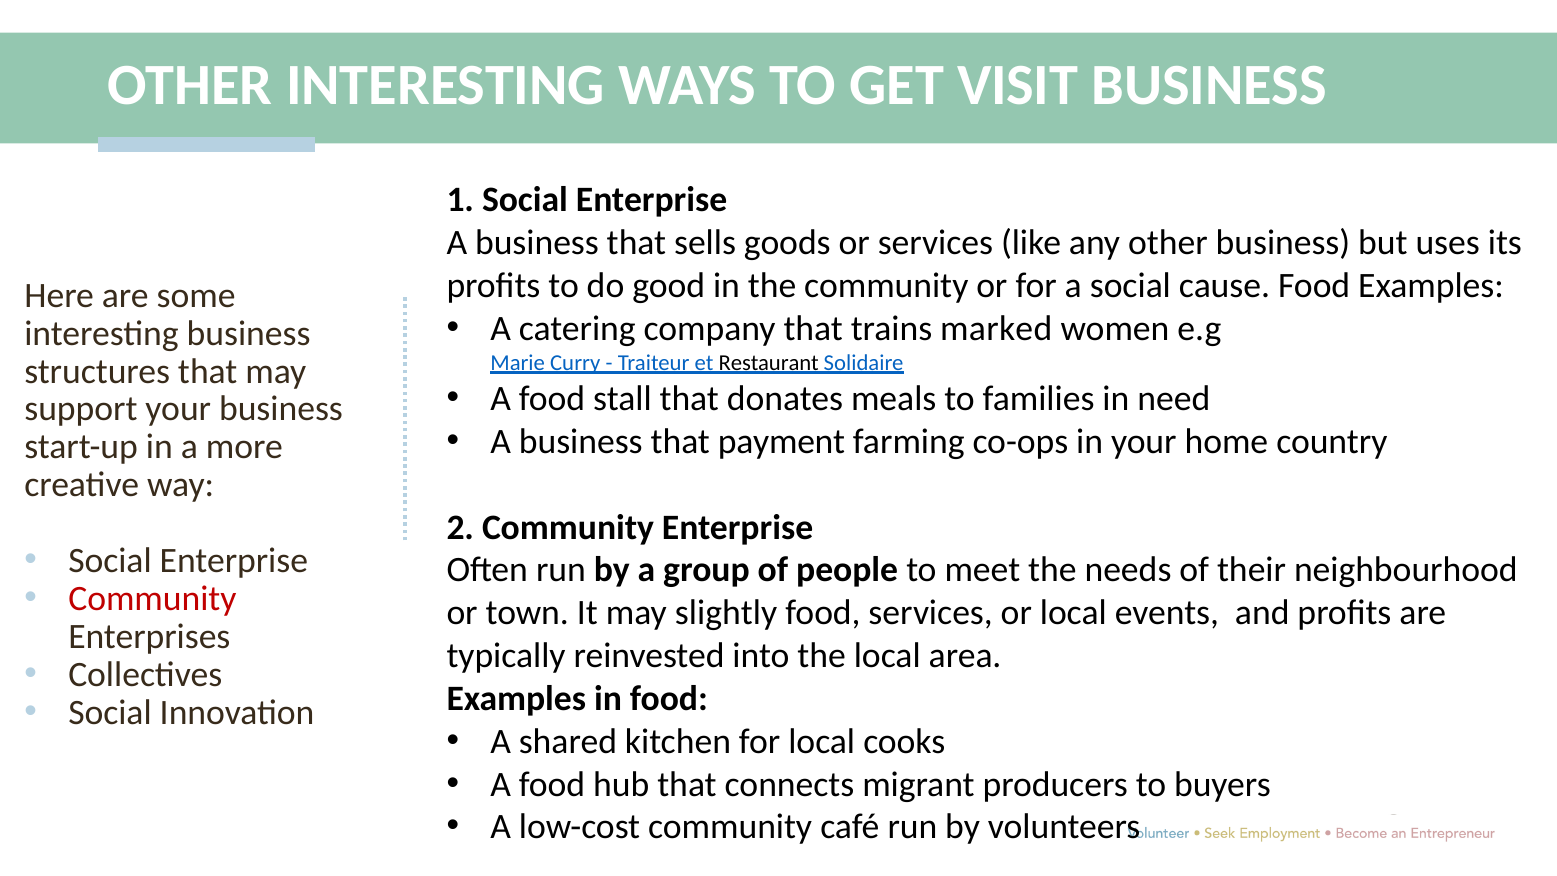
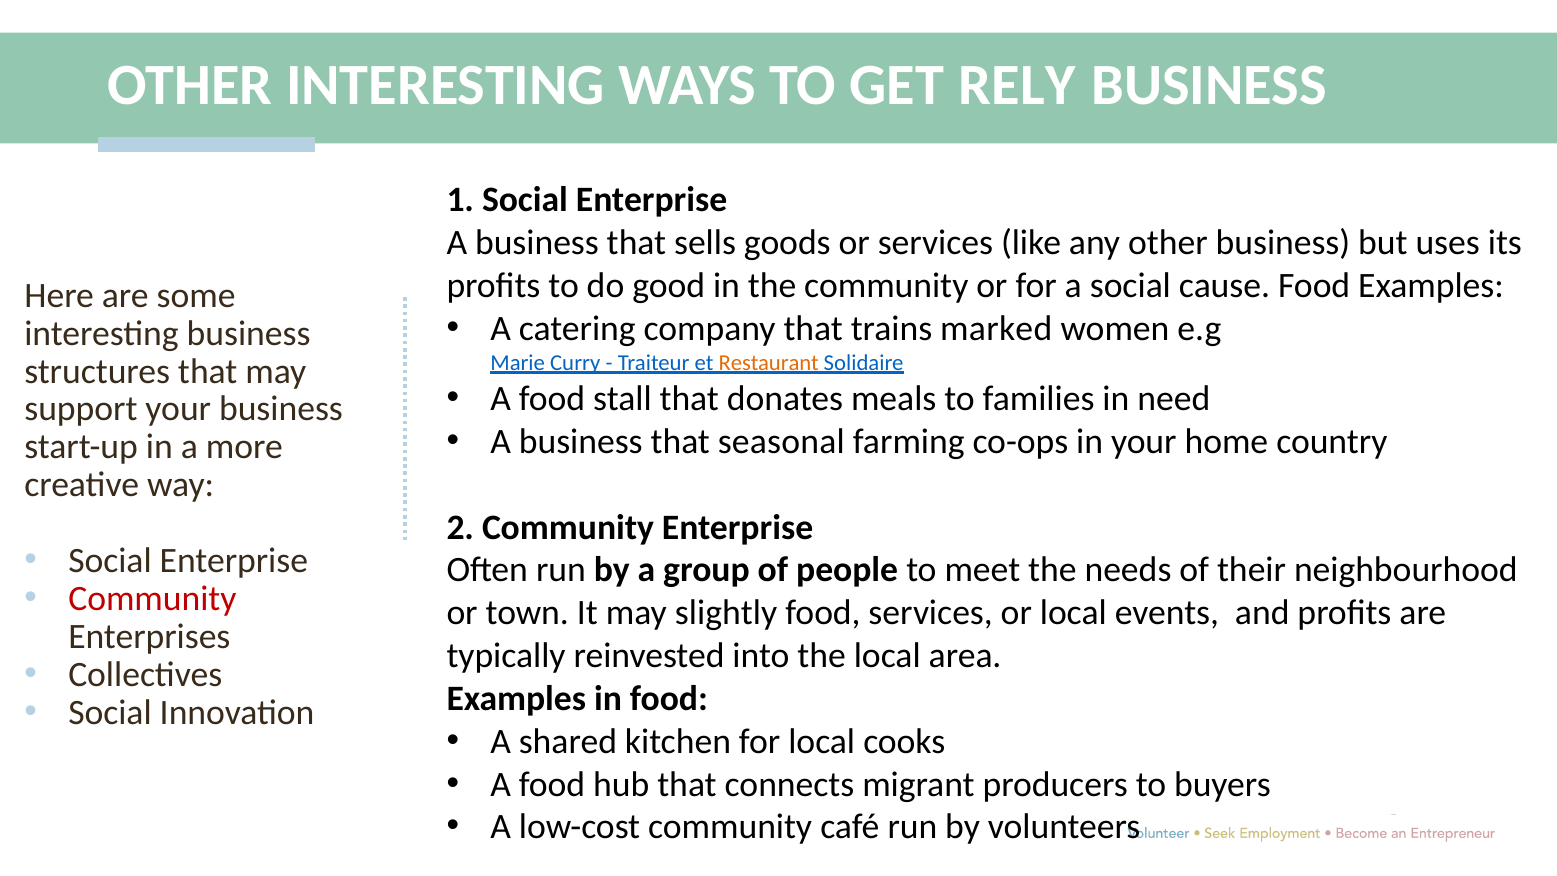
VISIT: VISIT -> RELY
Restaurant colour: black -> orange
payment: payment -> seasonal
